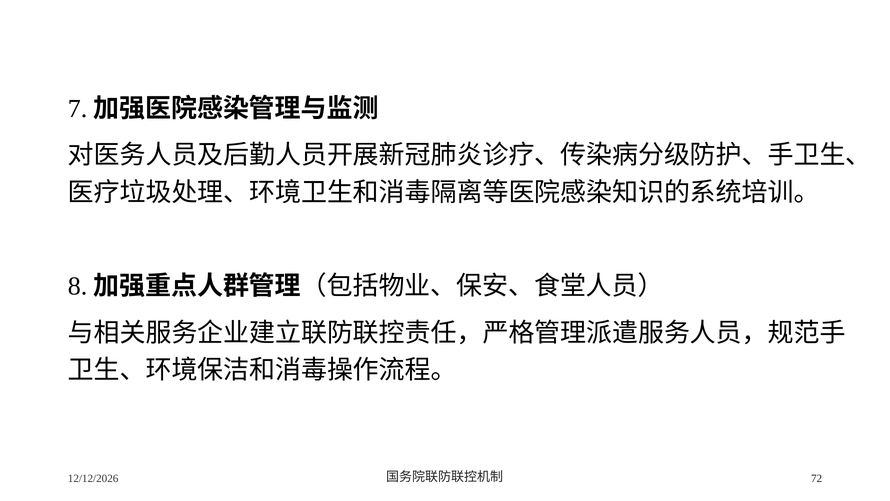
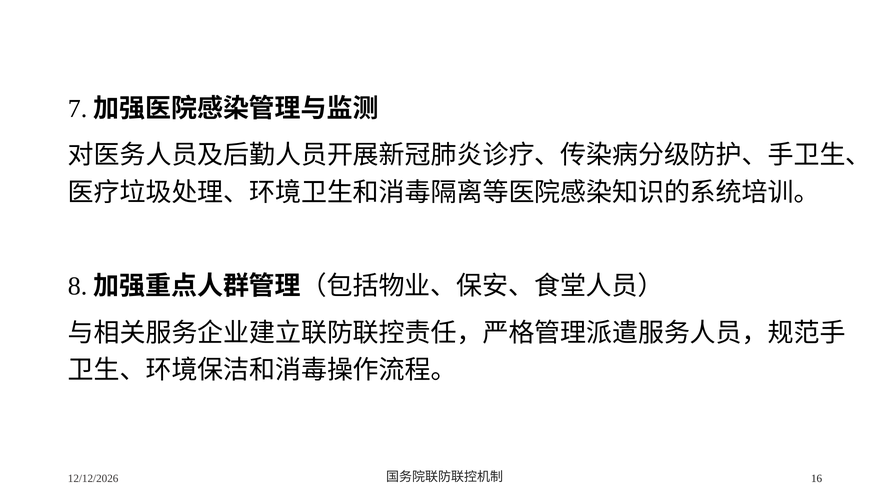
72: 72 -> 16
